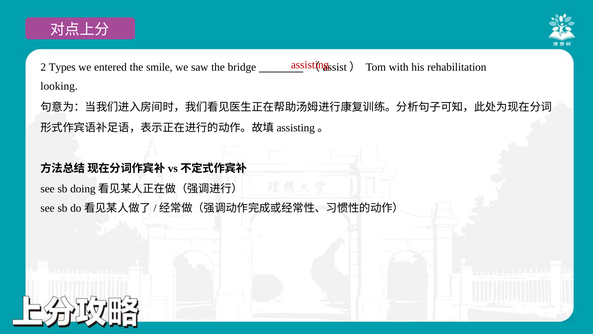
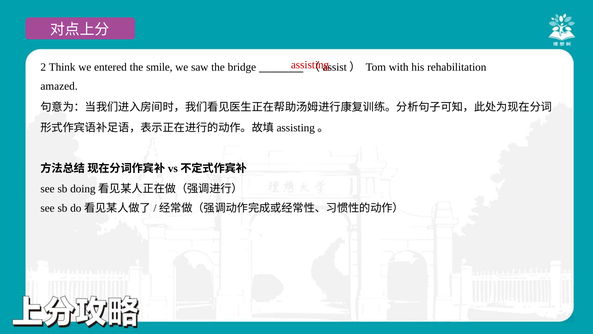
Types: Types -> Think
looking: looking -> amazed
